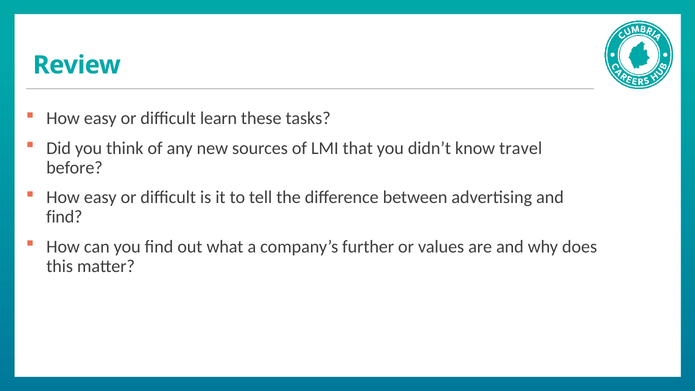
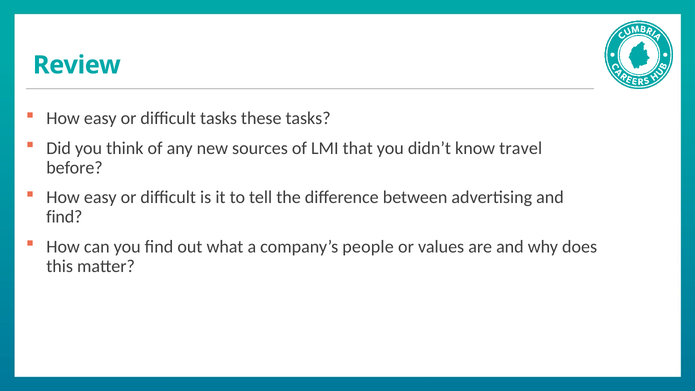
difficult learn: learn -> tasks
further: further -> people
